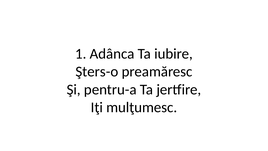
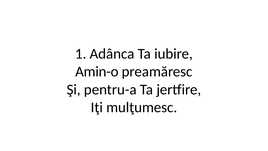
Şters-o: Şters-o -> Amin-o
